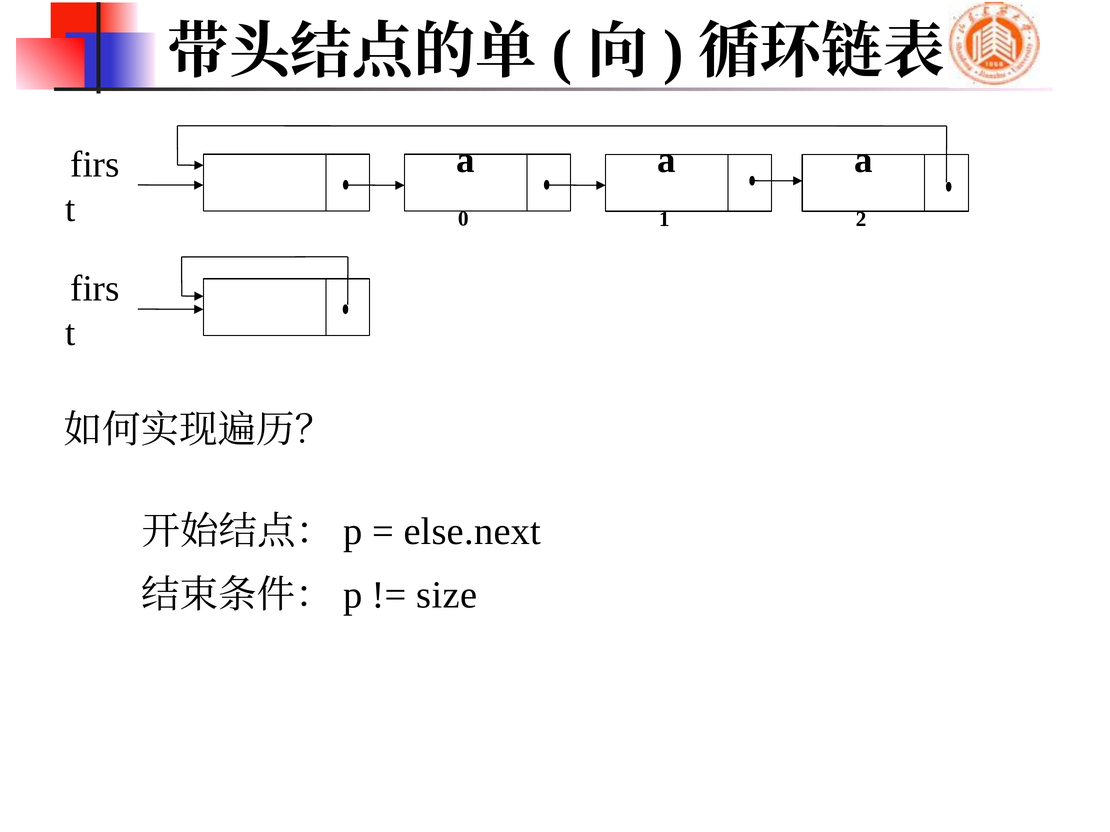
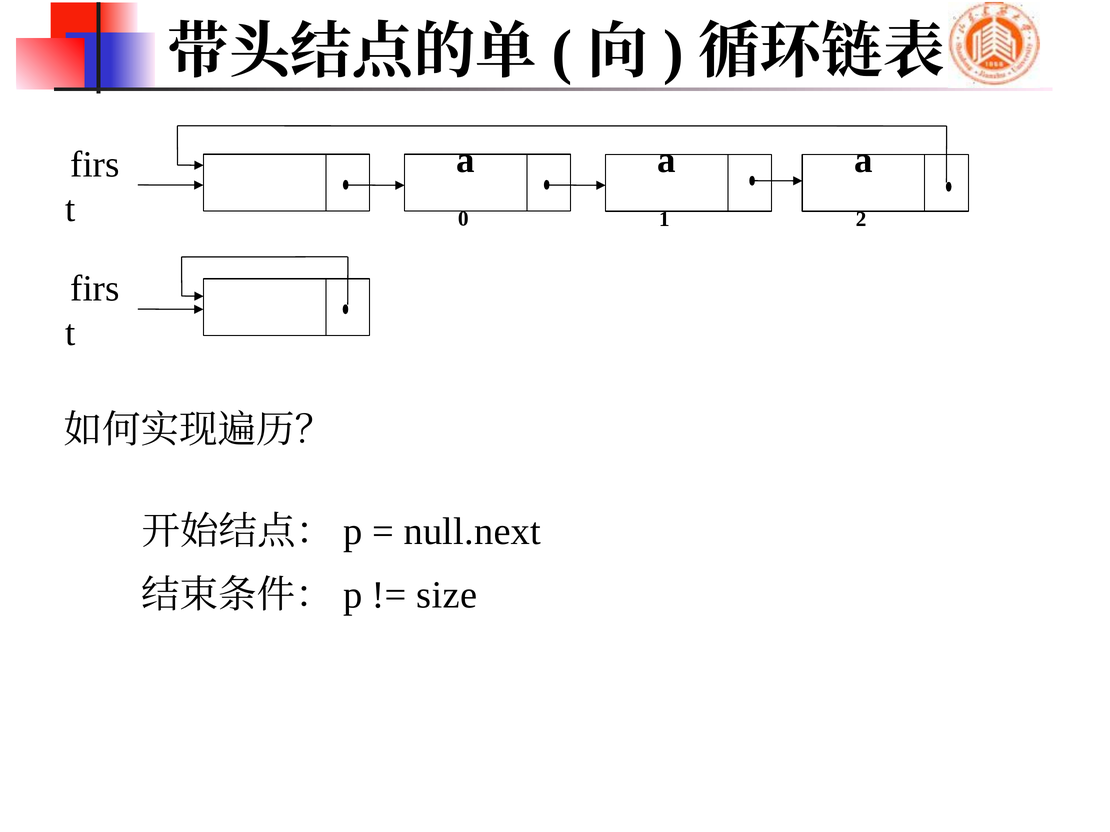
else.next: else.next -> null.next
